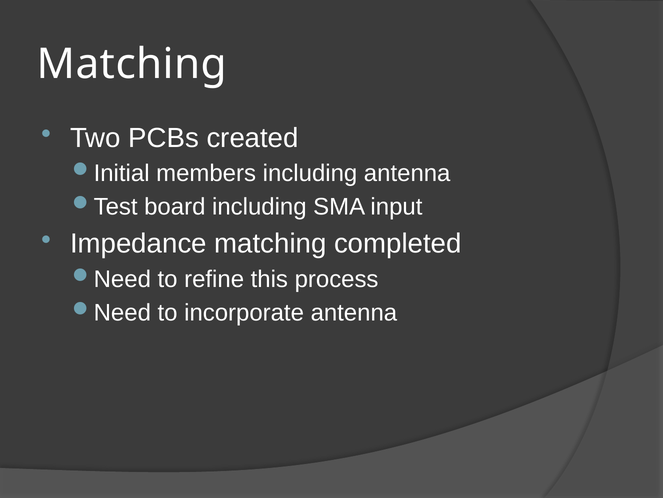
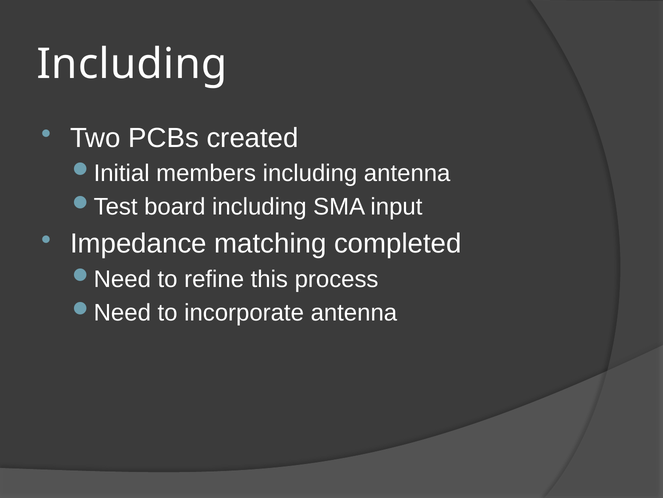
Matching at (132, 64): Matching -> Including
